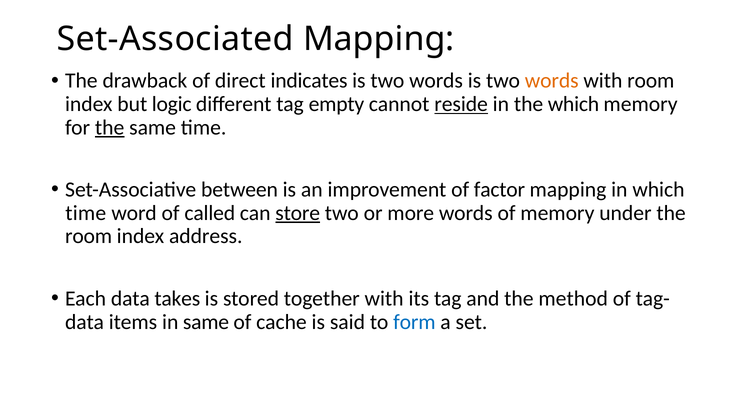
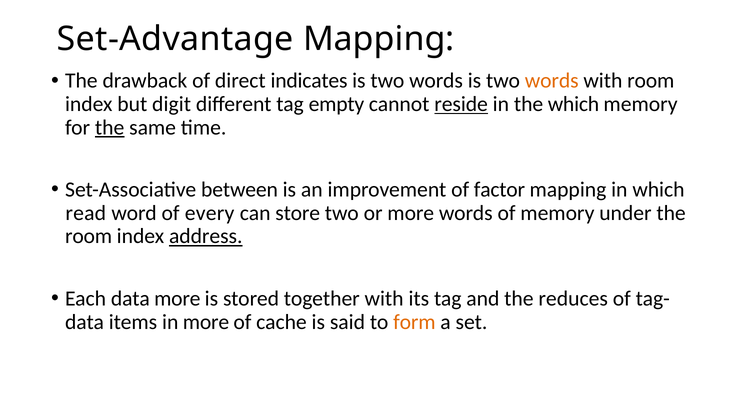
Set-Associated: Set-Associated -> Set-Advantage
logic: logic -> digit
time at (86, 213): time -> read
called: called -> every
store underline: present -> none
address underline: none -> present
data takes: takes -> more
method: method -> reduces
in same: same -> more
form colour: blue -> orange
